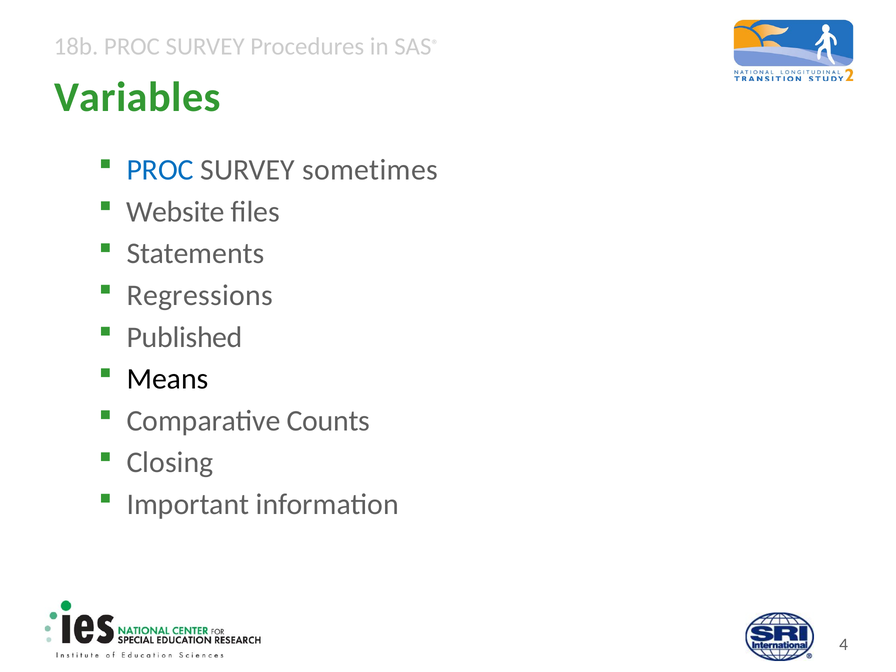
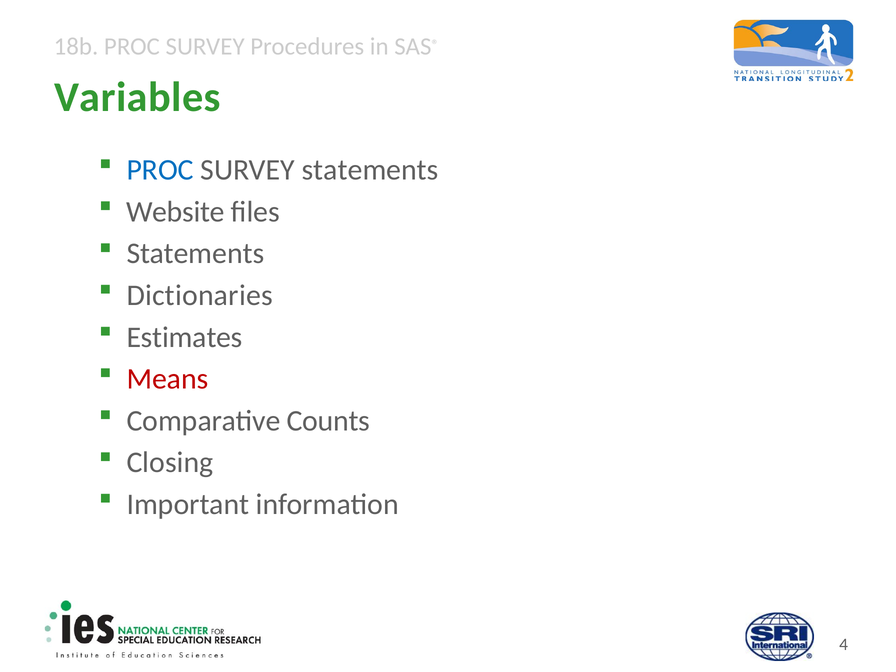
SURVEY sometimes: sometimes -> statements
Regressions: Regressions -> Dictionaries
Published: Published -> Estimates
Means colour: black -> red
